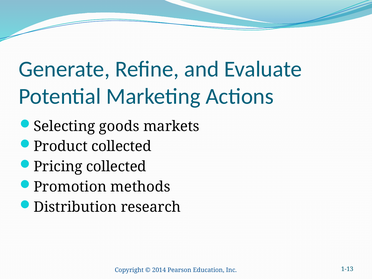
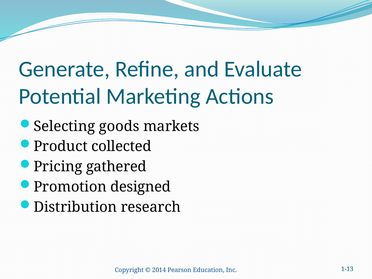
Pricing collected: collected -> gathered
methods: methods -> designed
